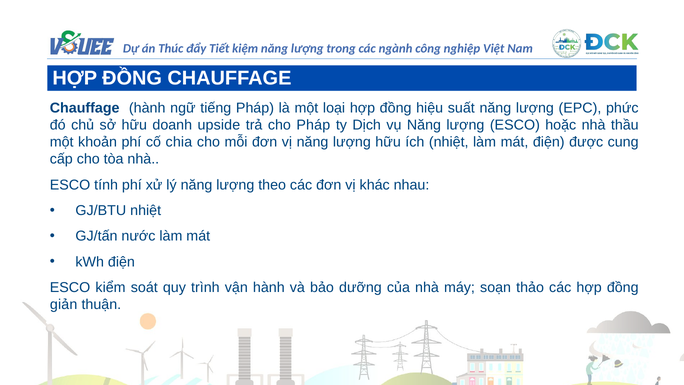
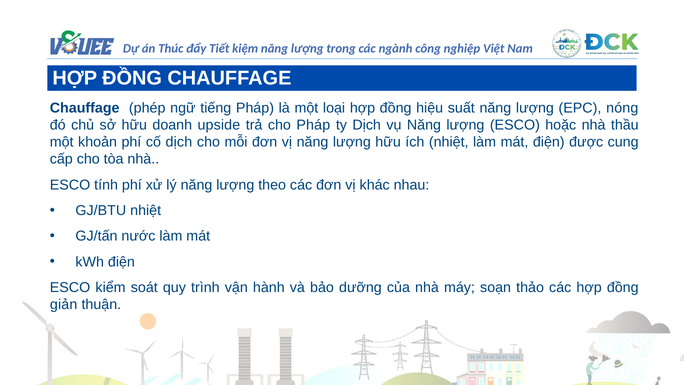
Chauffage hành: hành -> phép
phức: phức -> nóng
cố chia: chia -> dịch
